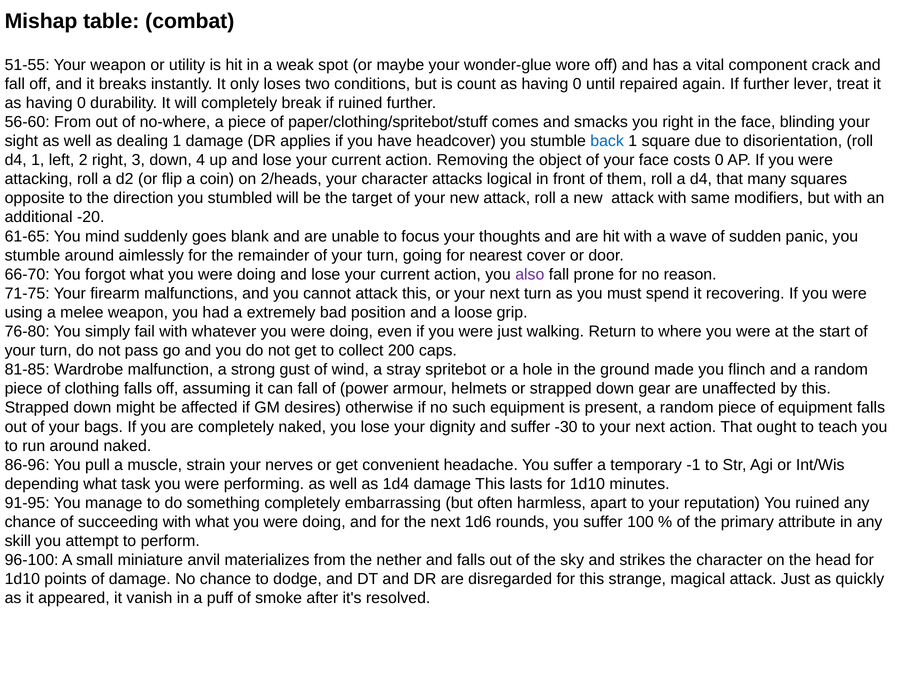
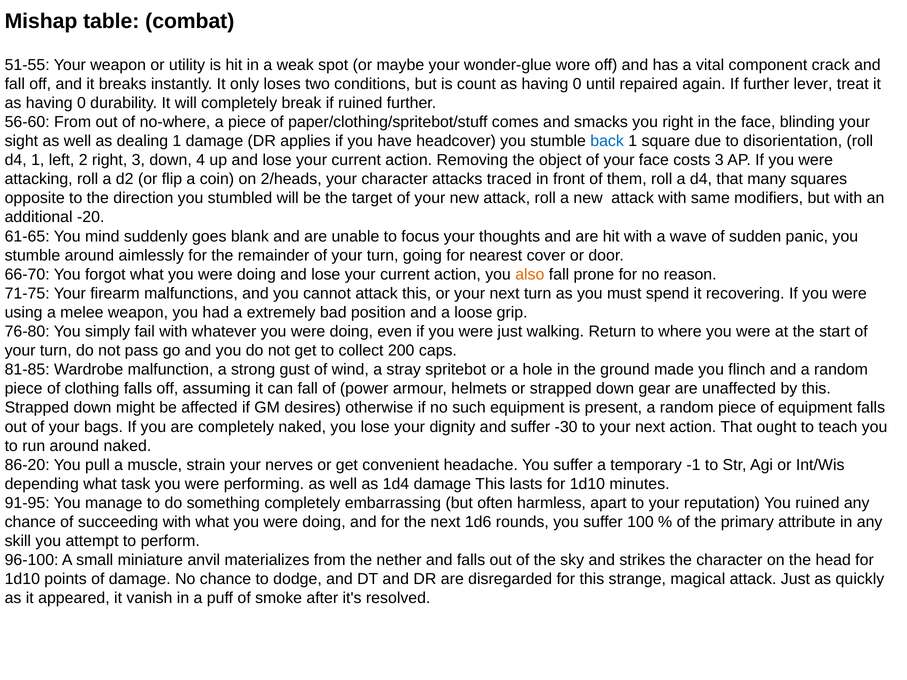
costs 0: 0 -> 3
logical: logical -> traced
also colour: purple -> orange
86-96: 86-96 -> 86-20
